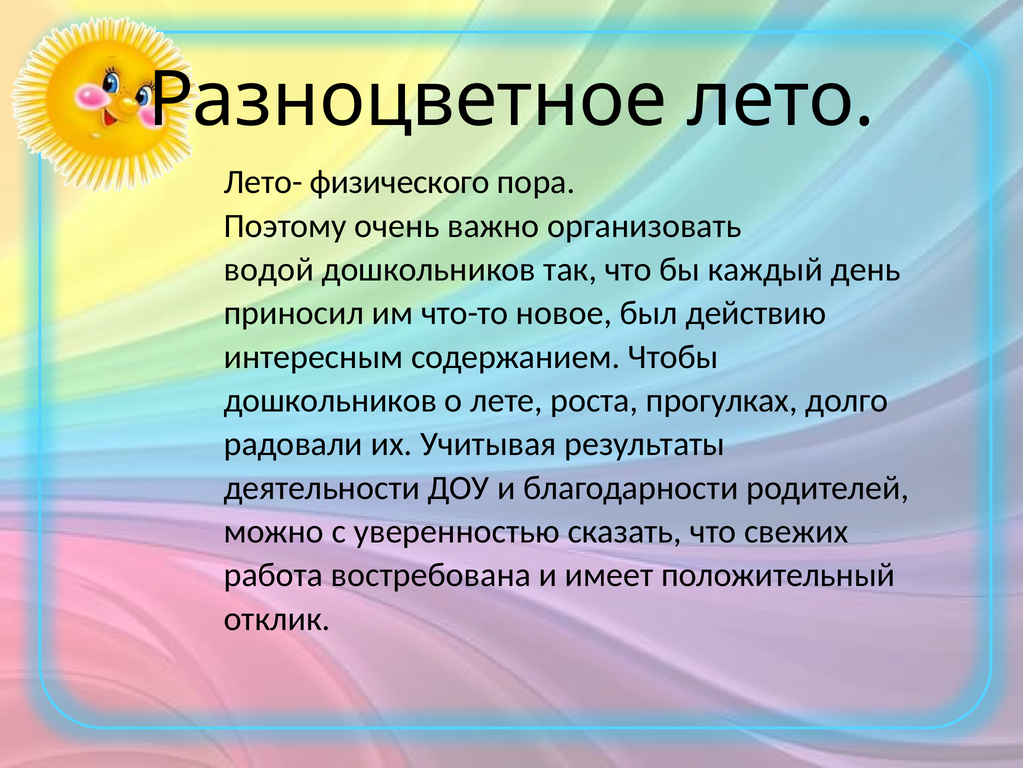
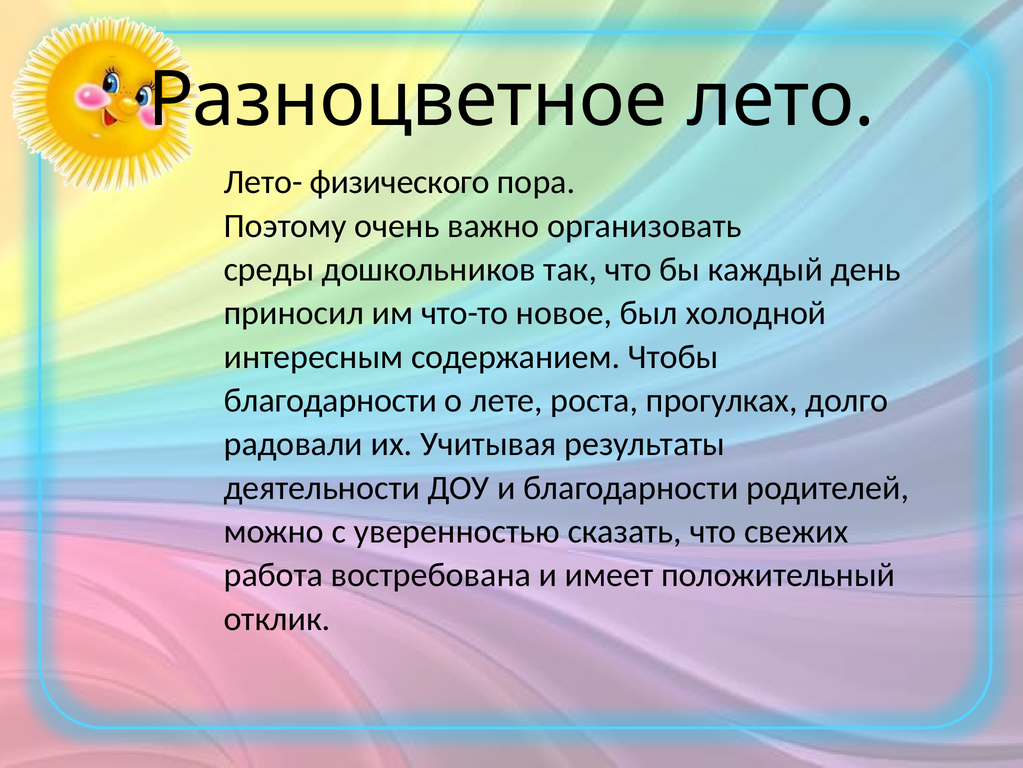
водой: водой -> среды
действию: действию -> холодной
дошкольников at (330, 400): дошкольников -> благодарности
